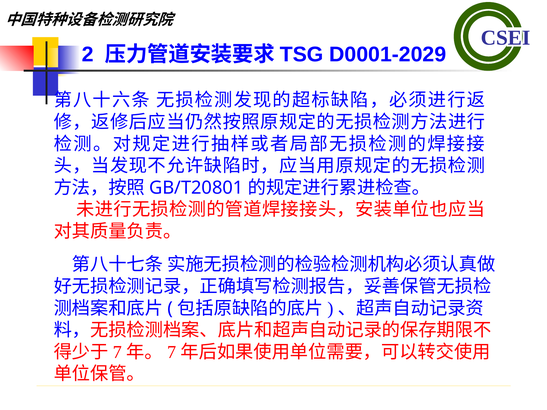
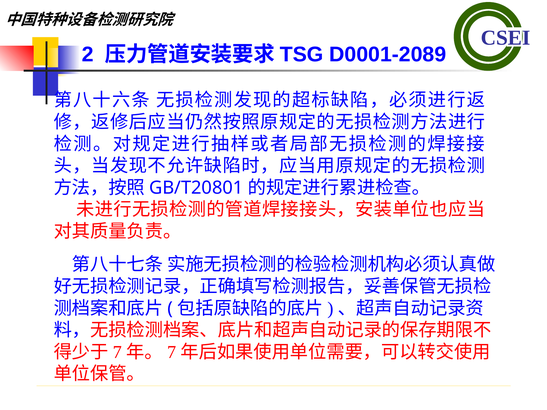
D0001-2029: D0001-2029 -> D0001-2089
